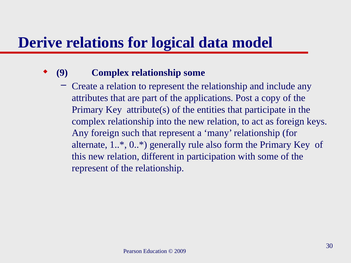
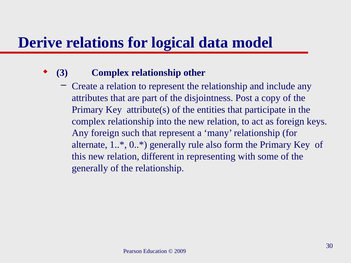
9: 9 -> 3
relationship some: some -> other
applications: applications -> disjointness
participation: participation -> representing
represent at (90, 168): represent -> generally
